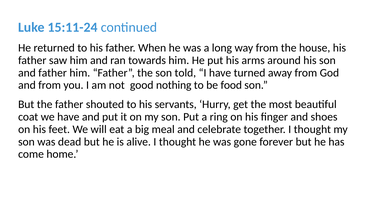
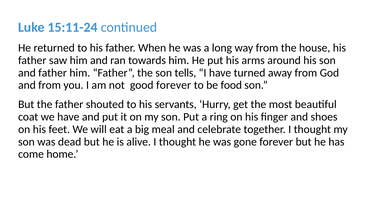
told: told -> tells
good nothing: nothing -> forever
